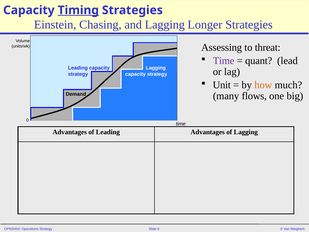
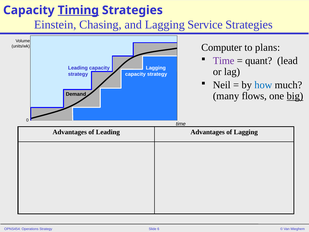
Longer: Longer -> Service
Assessing: Assessing -> Computer
threat: threat -> plans
Unit: Unit -> Neil
how colour: orange -> blue
big underline: none -> present
